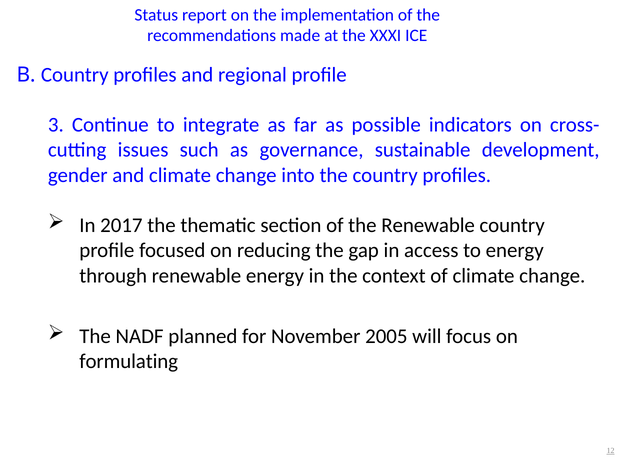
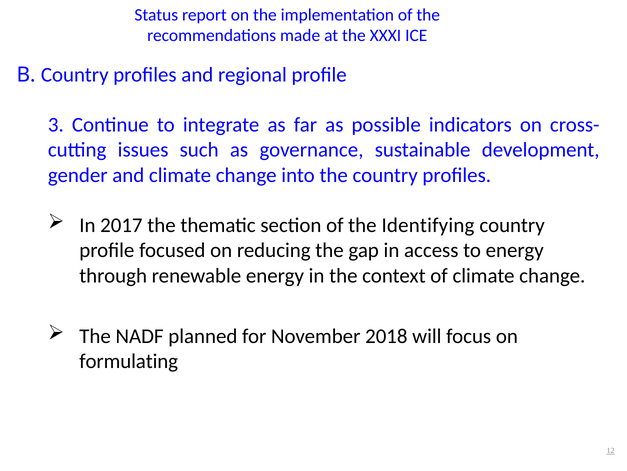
the Renewable: Renewable -> Identifying
2005: 2005 -> 2018
